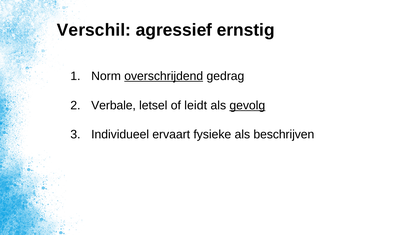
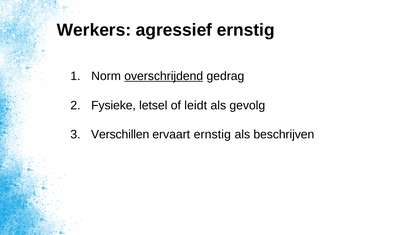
Verschil: Verschil -> Werkers
Verbale: Verbale -> Fysieke
gevolg underline: present -> none
Individueel: Individueel -> Verschillen
ervaart fysieke: fysieke -> ernstig
